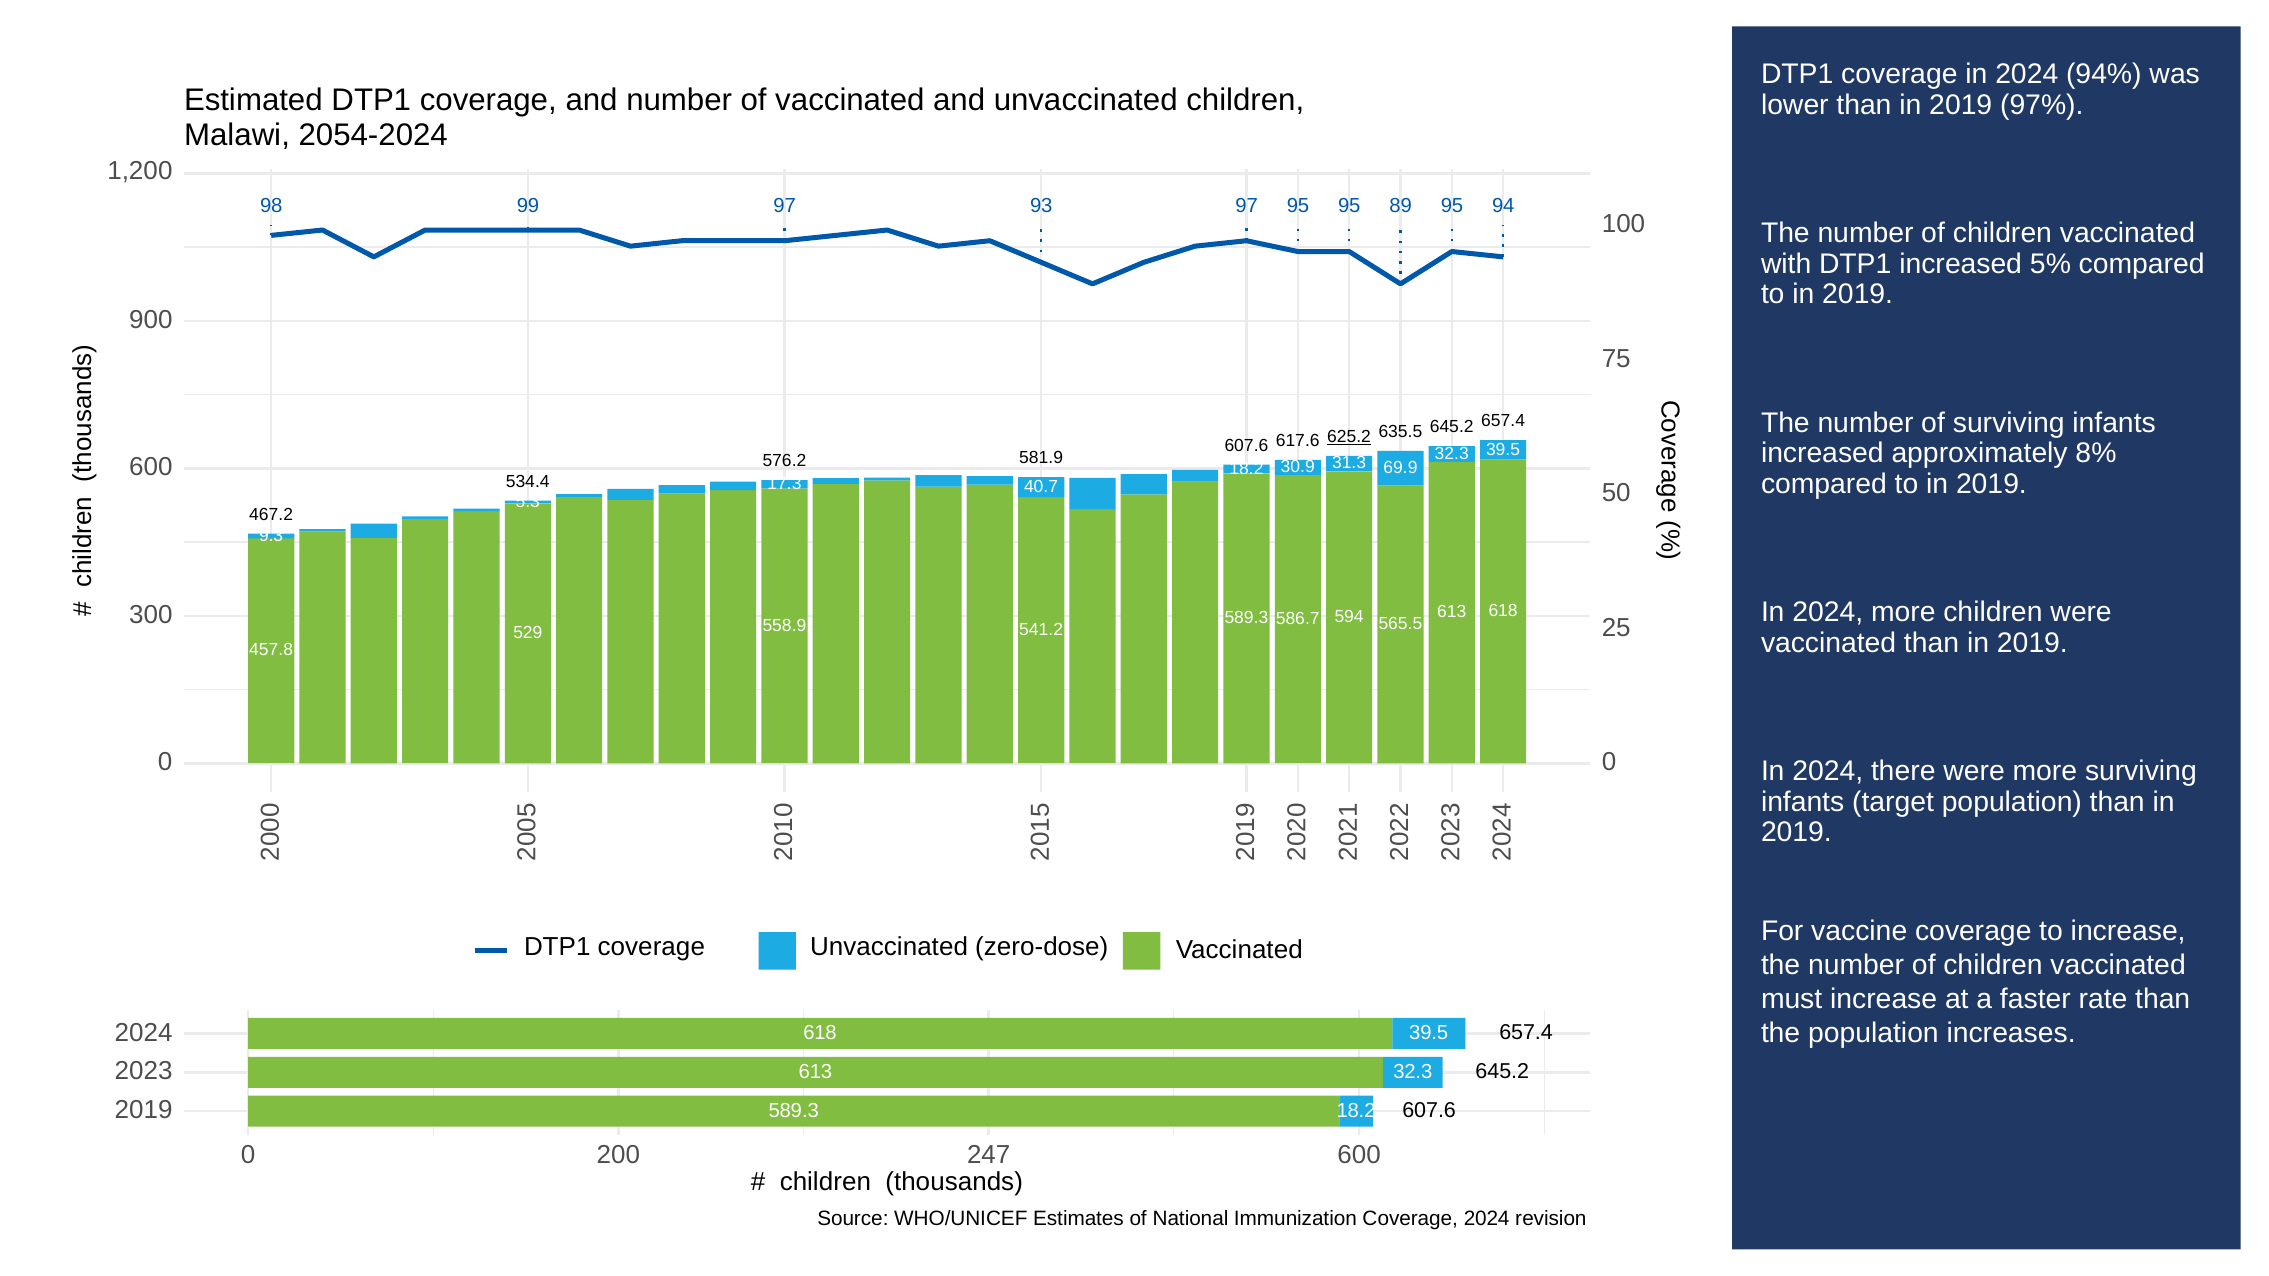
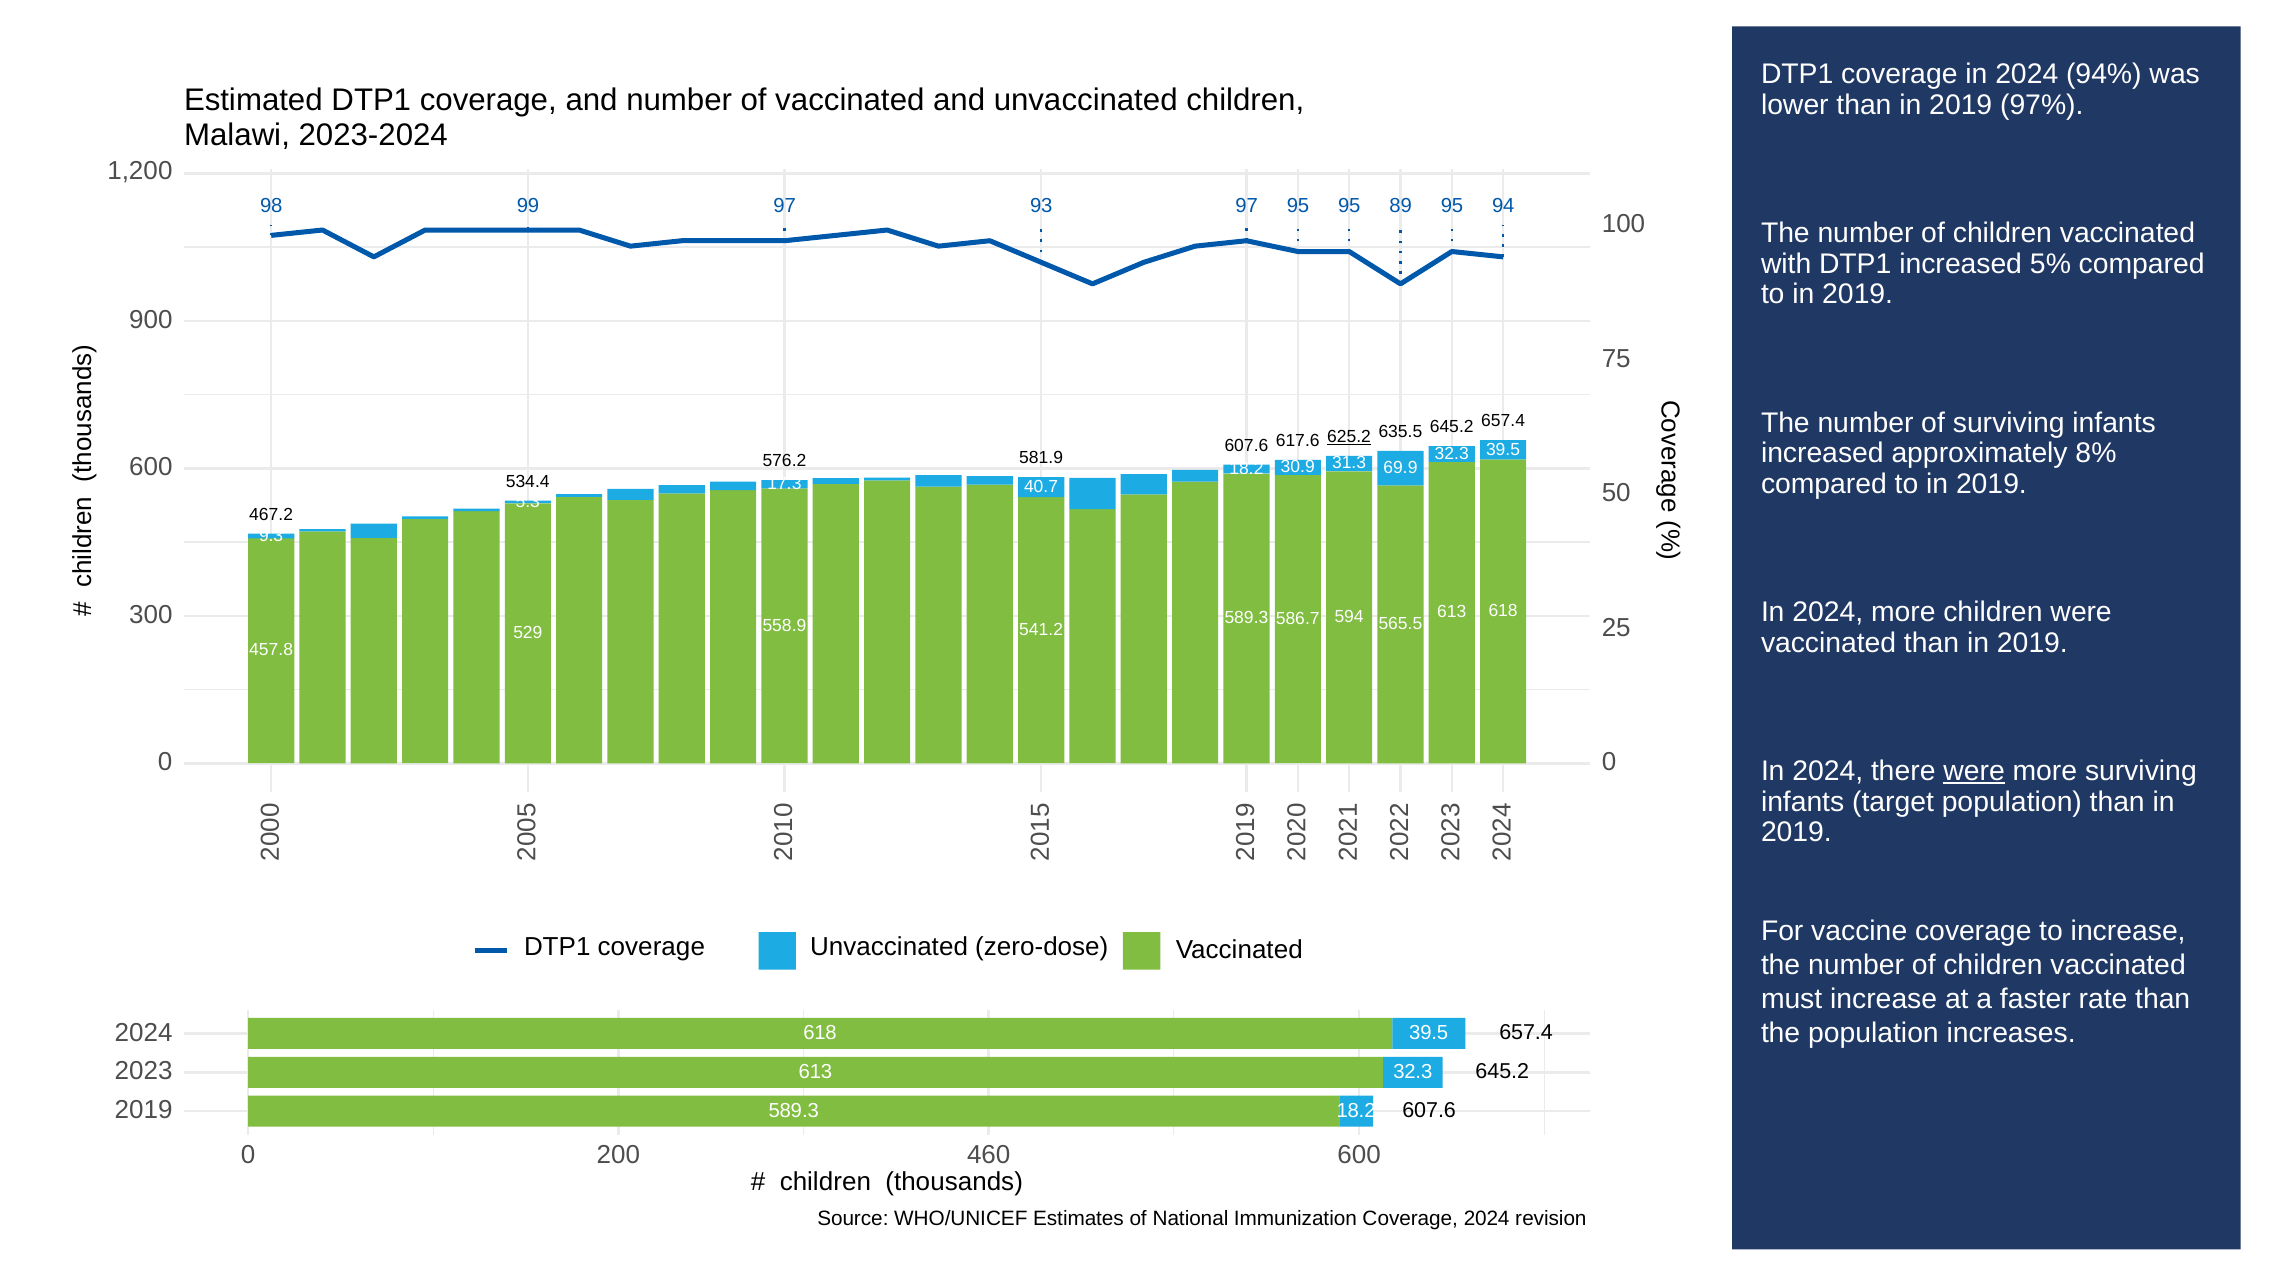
2054-2024: 2054-2024 -> 2023-2024
were at (1974, 771) underline: none -> present
247: 247 -> 460
